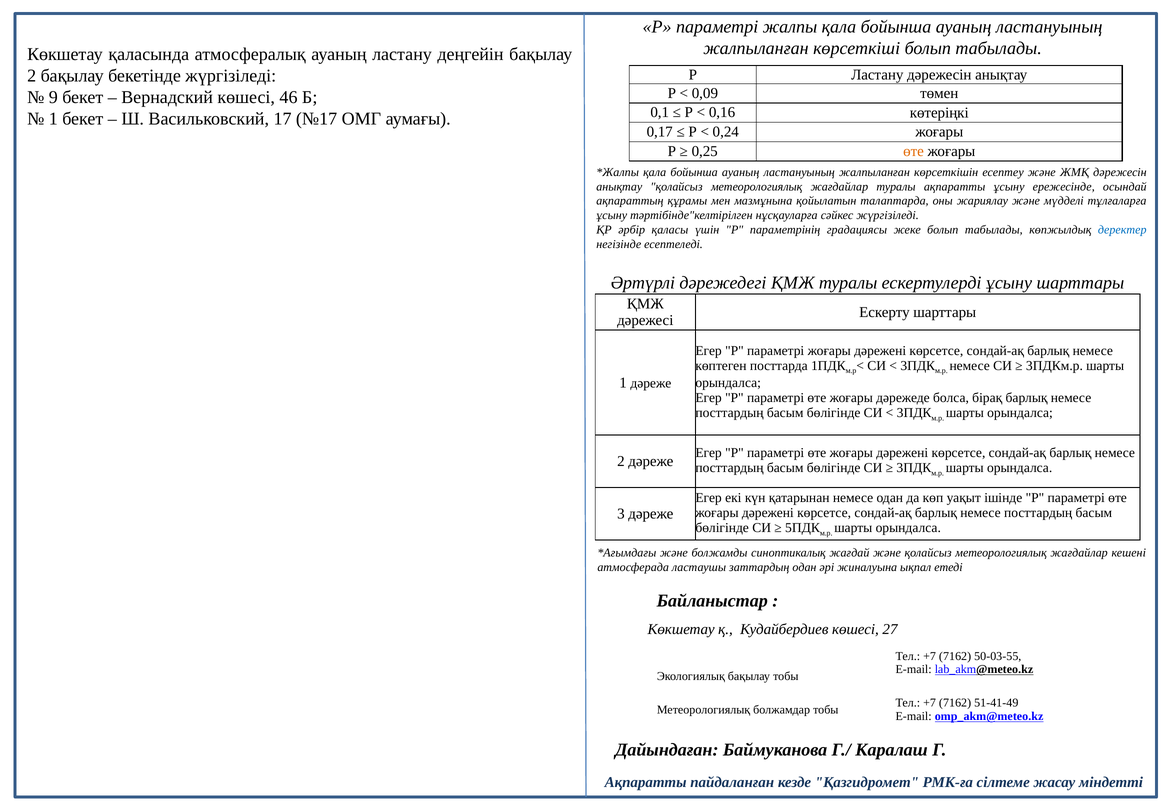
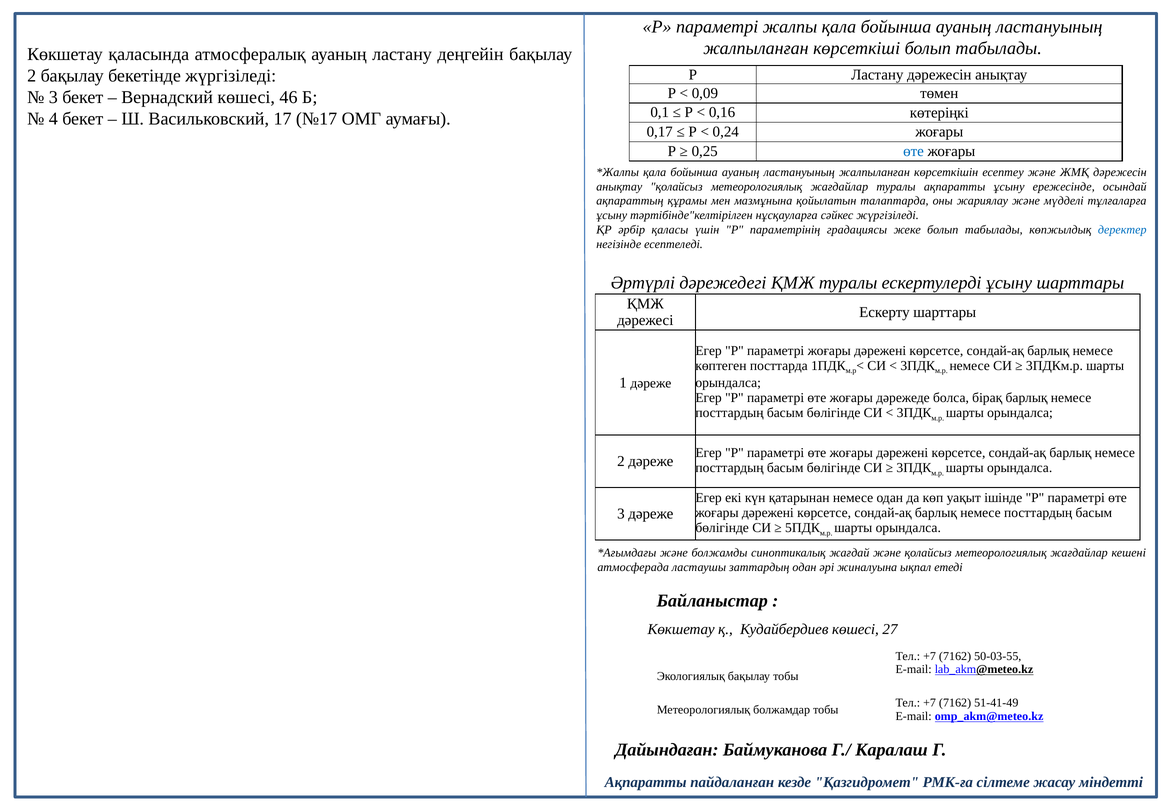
9 at (53, 97): 9 -> 3
1 at (53, 119): 1 -> 4
өте at (914, 151) colour: orange -> blue
